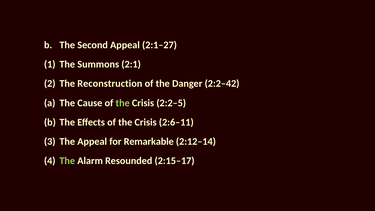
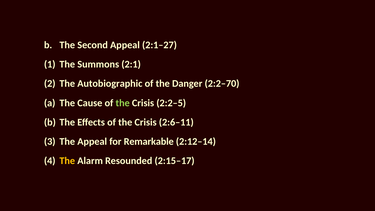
Reconstruction: Reconstruction -> Autobiographic
2:2–42: 2:2–42 -> 2:2–70
The at (67, 161) colour: light green -> yellow
